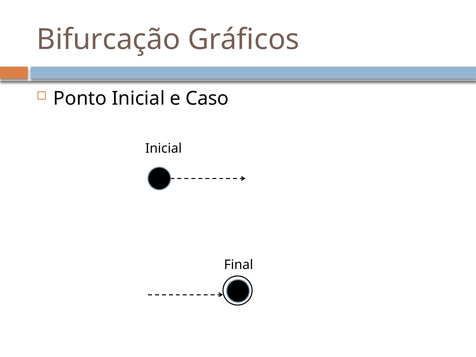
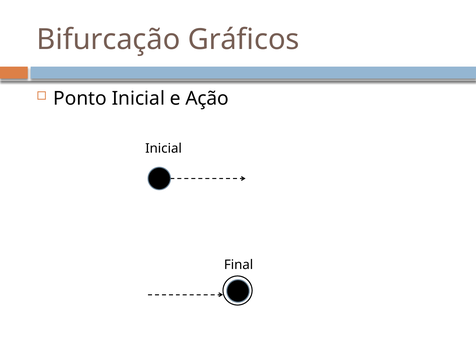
Caso: Caso -> Ação
